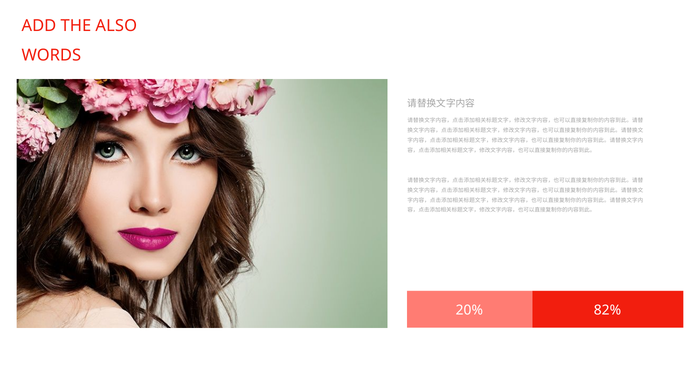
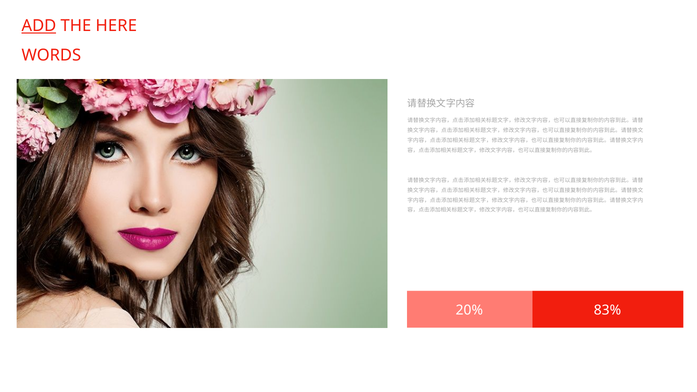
ADD underline: none -> present
ALSO: ALSO -> HERE
82%: 82% -> 83%
